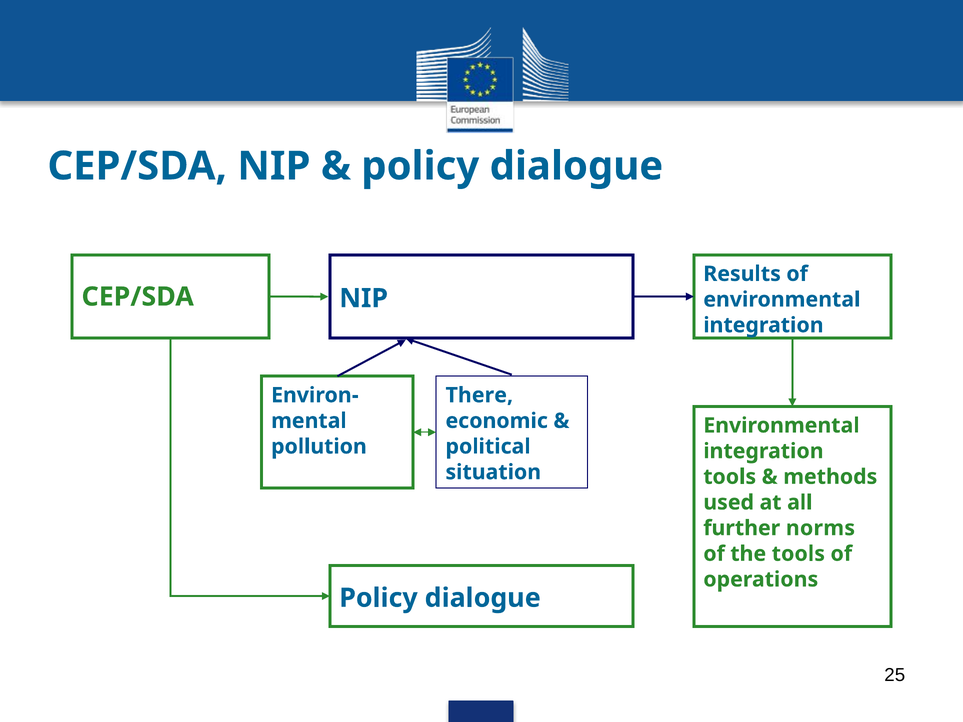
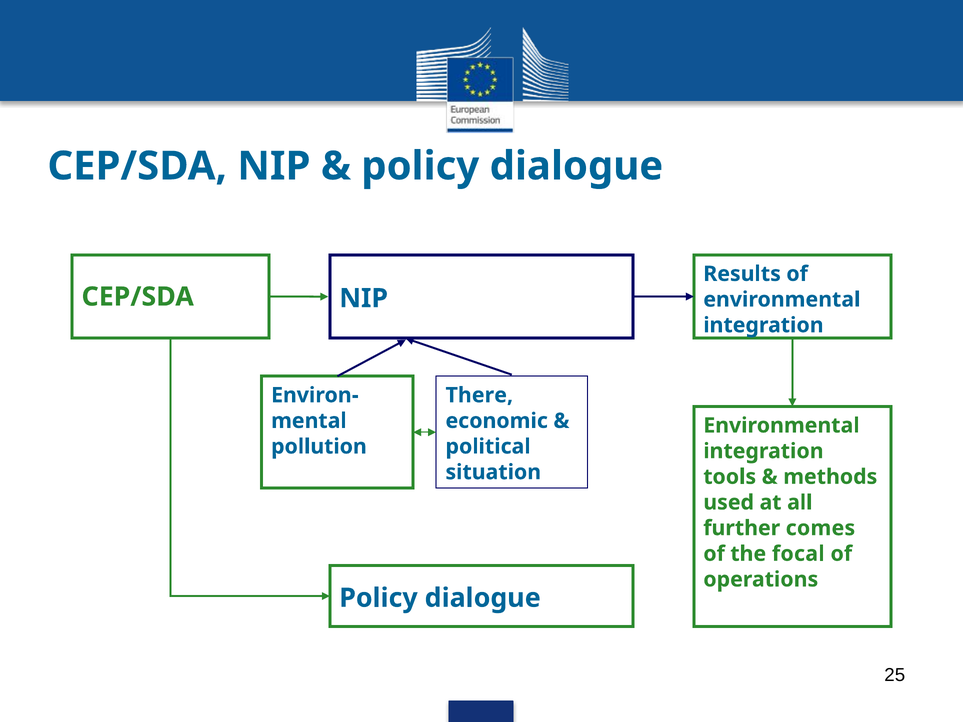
norms: norms -> comes
the tools: tools -> focal
